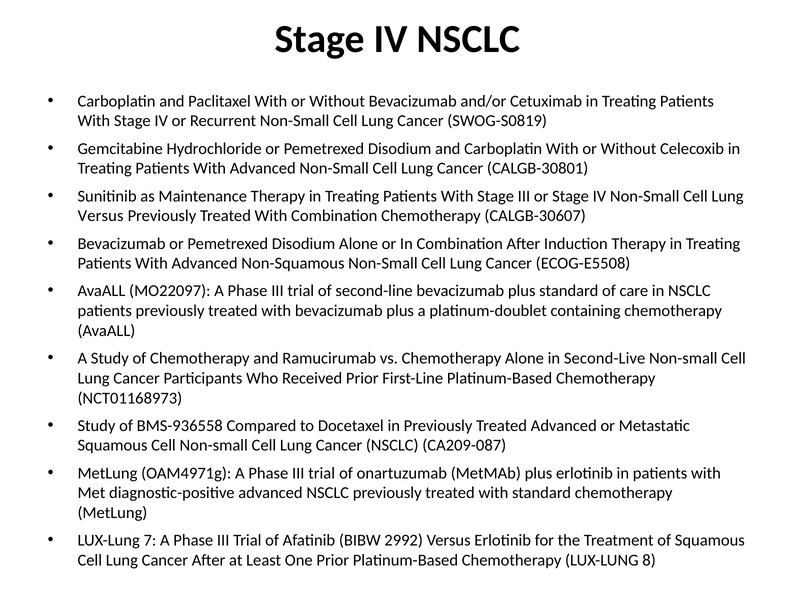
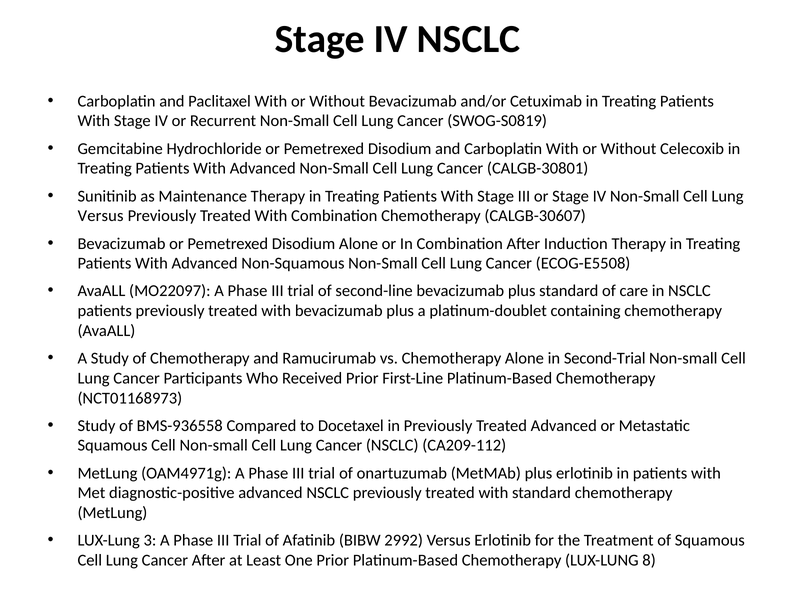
Second-Live: Second-Live -> Second-Trial
CA209-087: CA209-087 -> CA209-112
7: 7 -> 3
